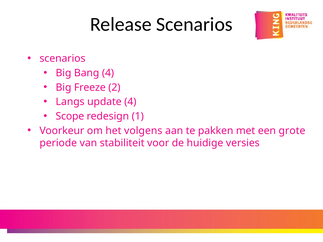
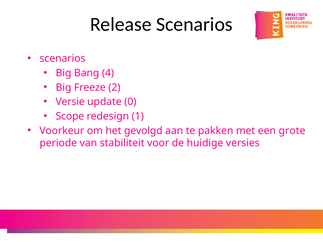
Langs: Langs -> Versie
update 4: 4 -> 0
volgens: volgens -> gevolgd
